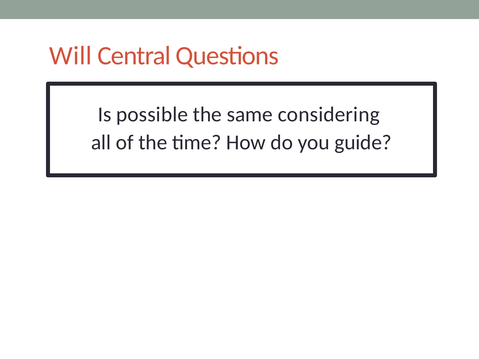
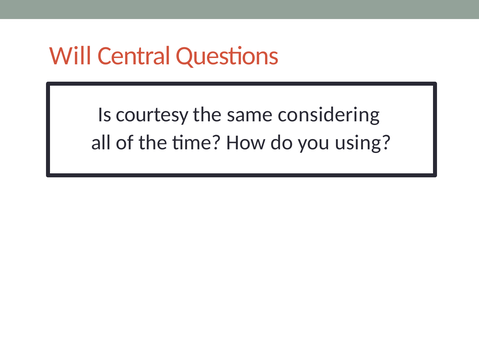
possible: possible -> courtesy
guide: guide -> using
